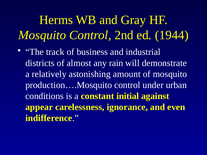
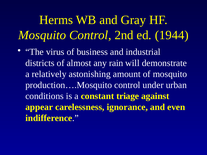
track: track -> virus
initial: initial -> triage
